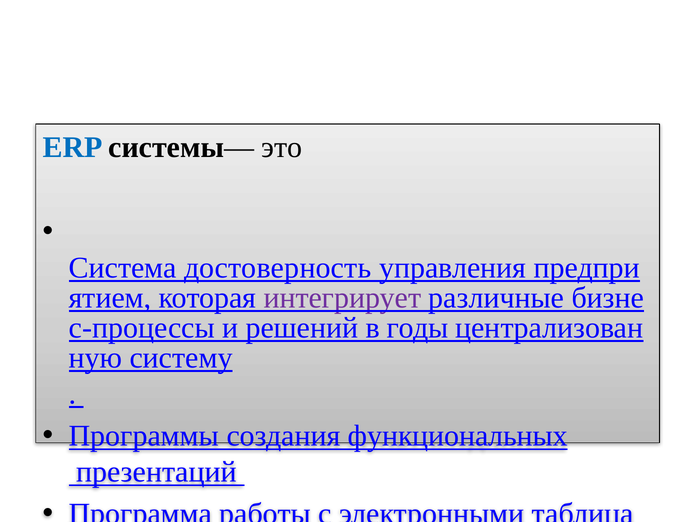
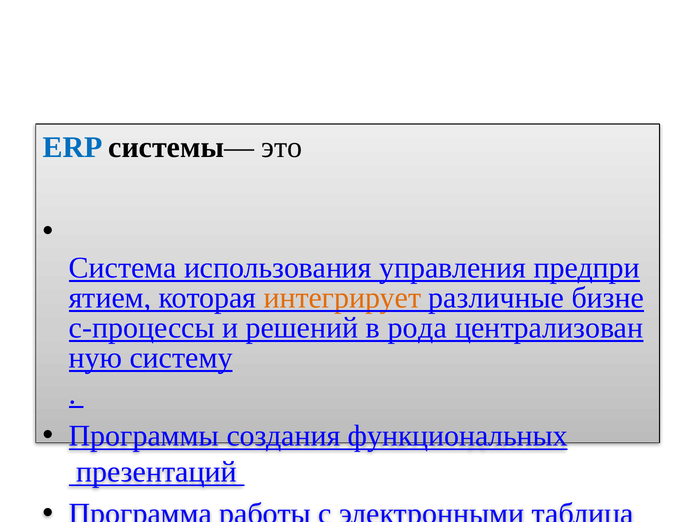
достоверность: достоверность -> использования
интегрирует colour: purple -> orange
годы: годы -> рода
